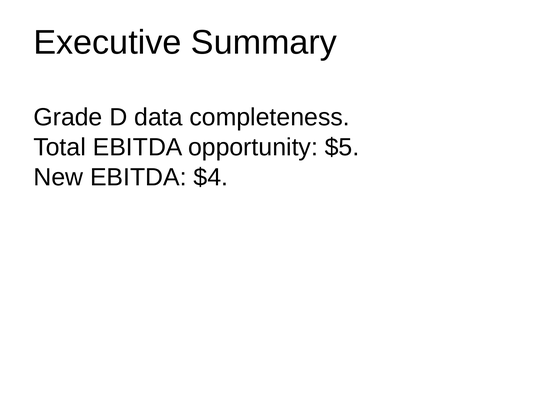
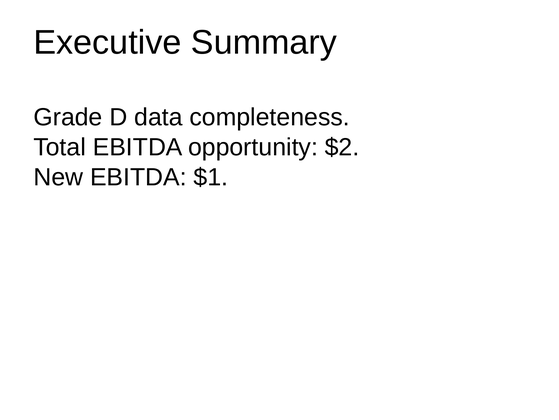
$5: $5 -> $2
$4: $4 -> $1
